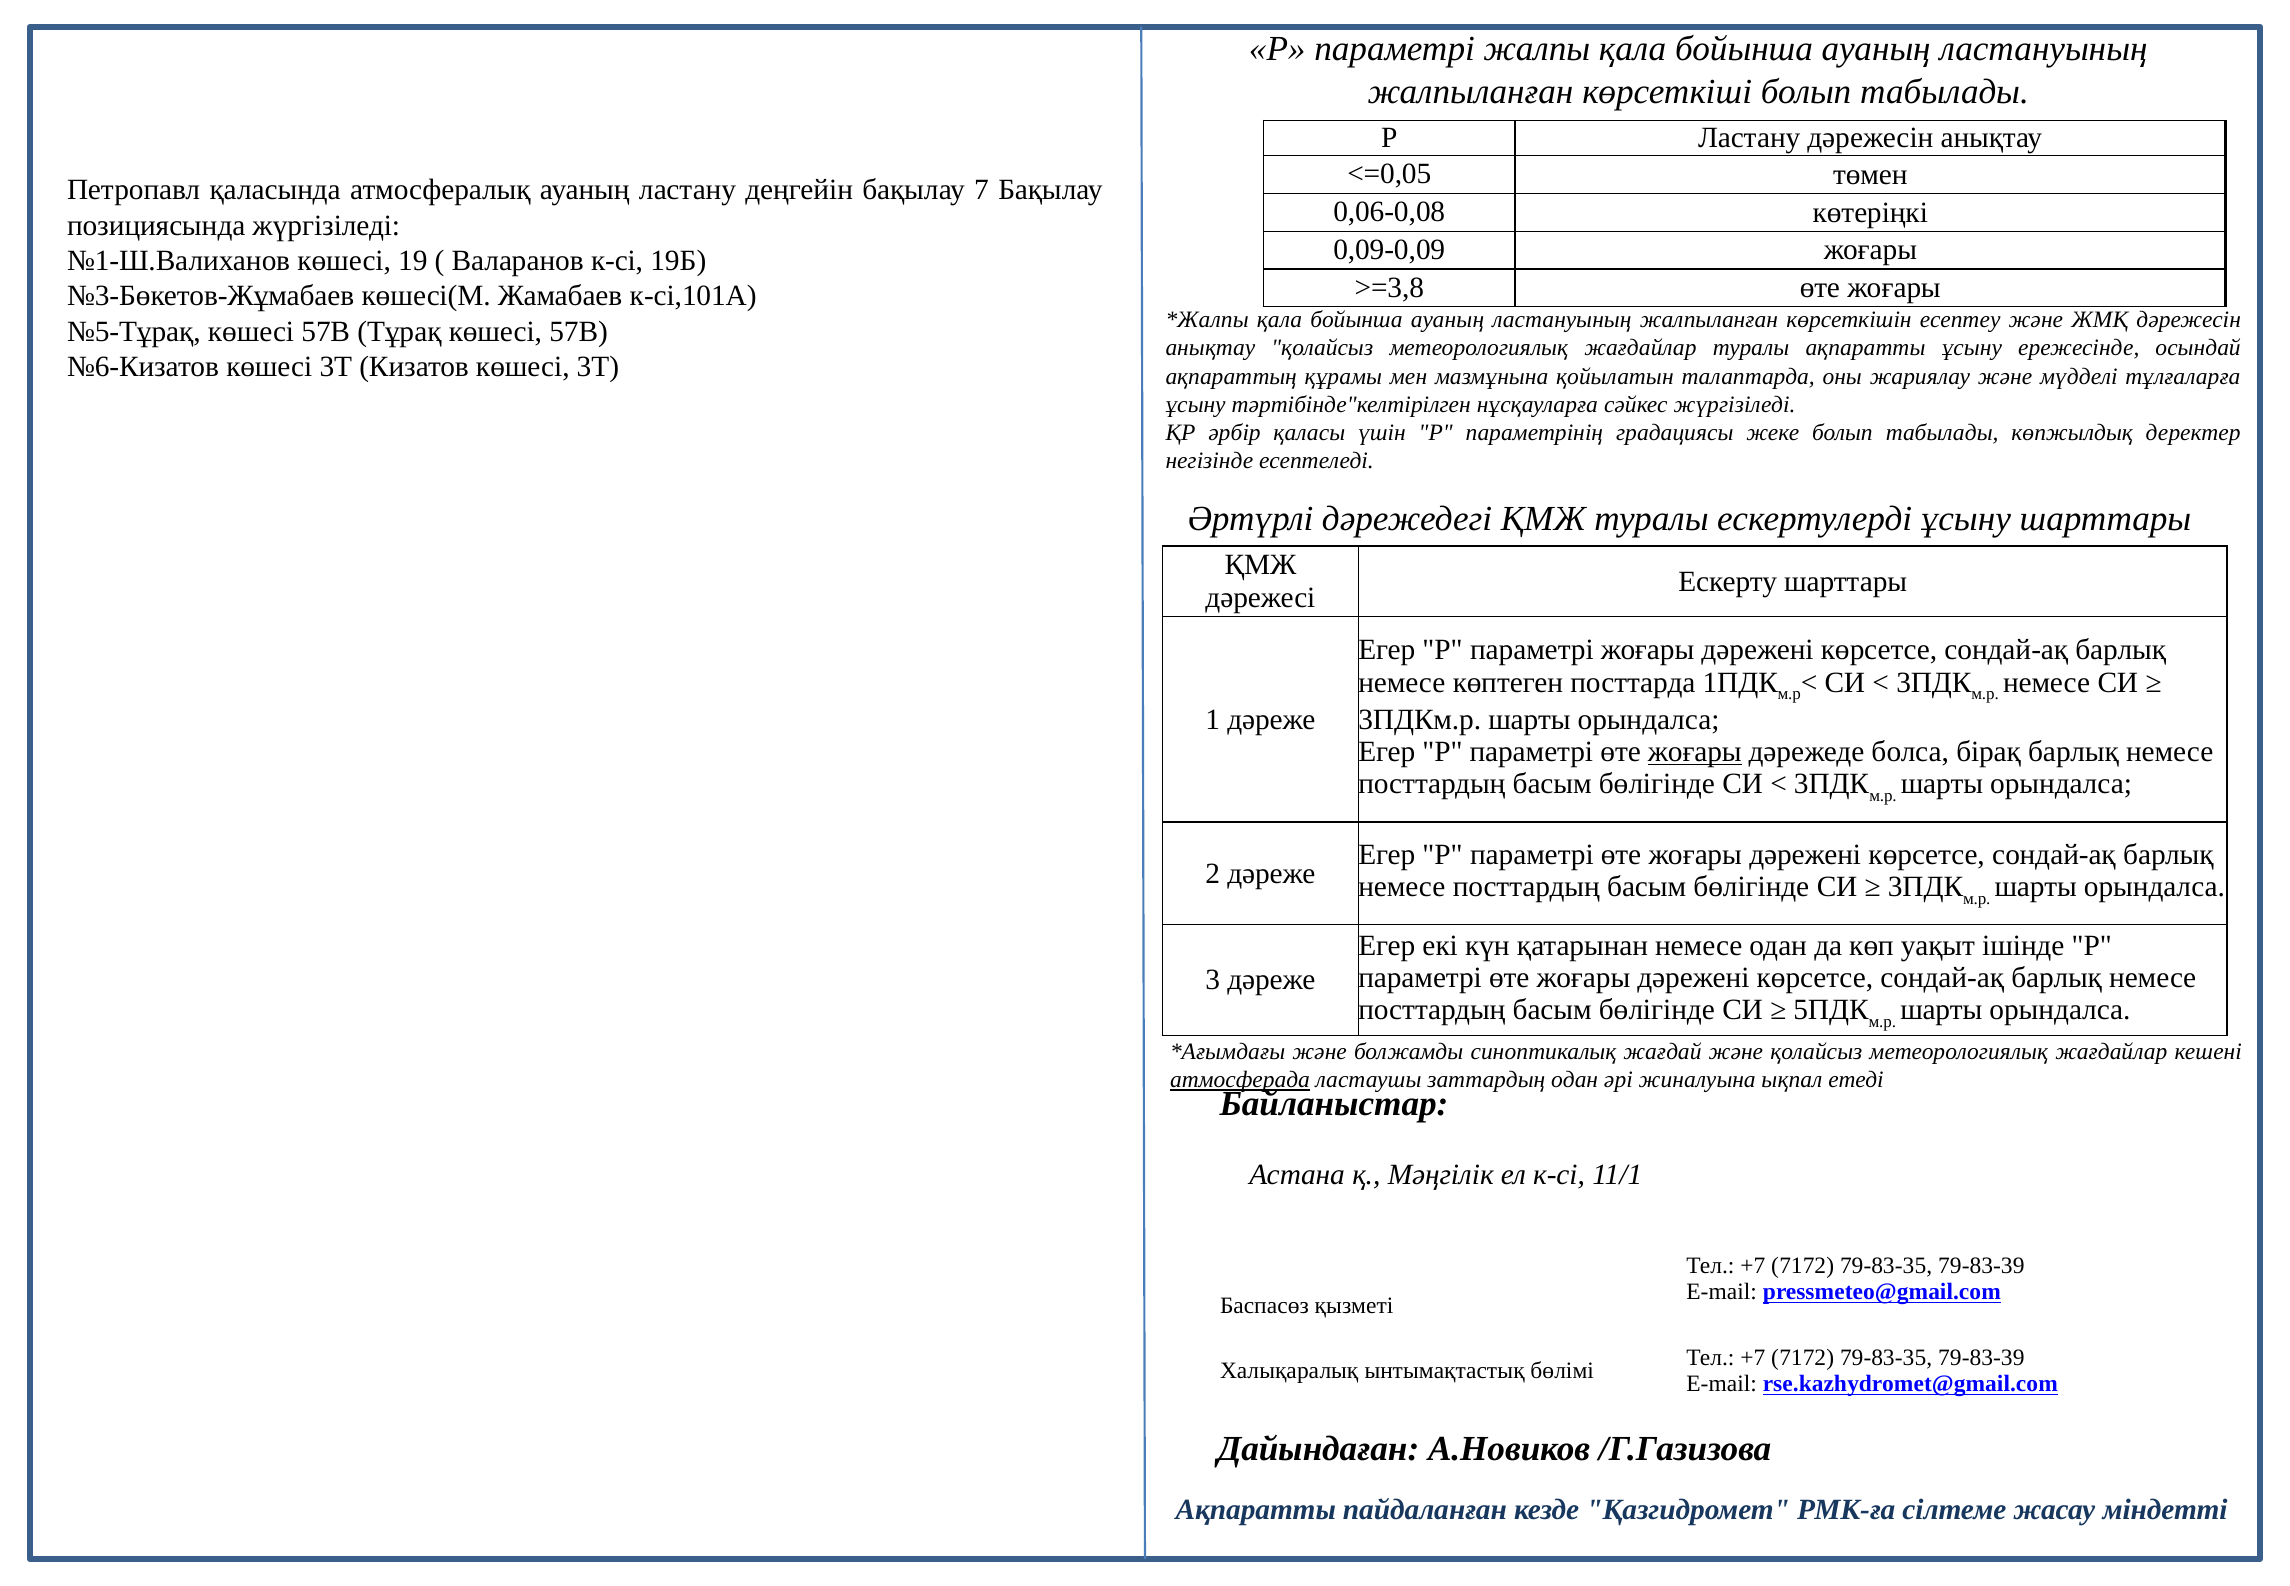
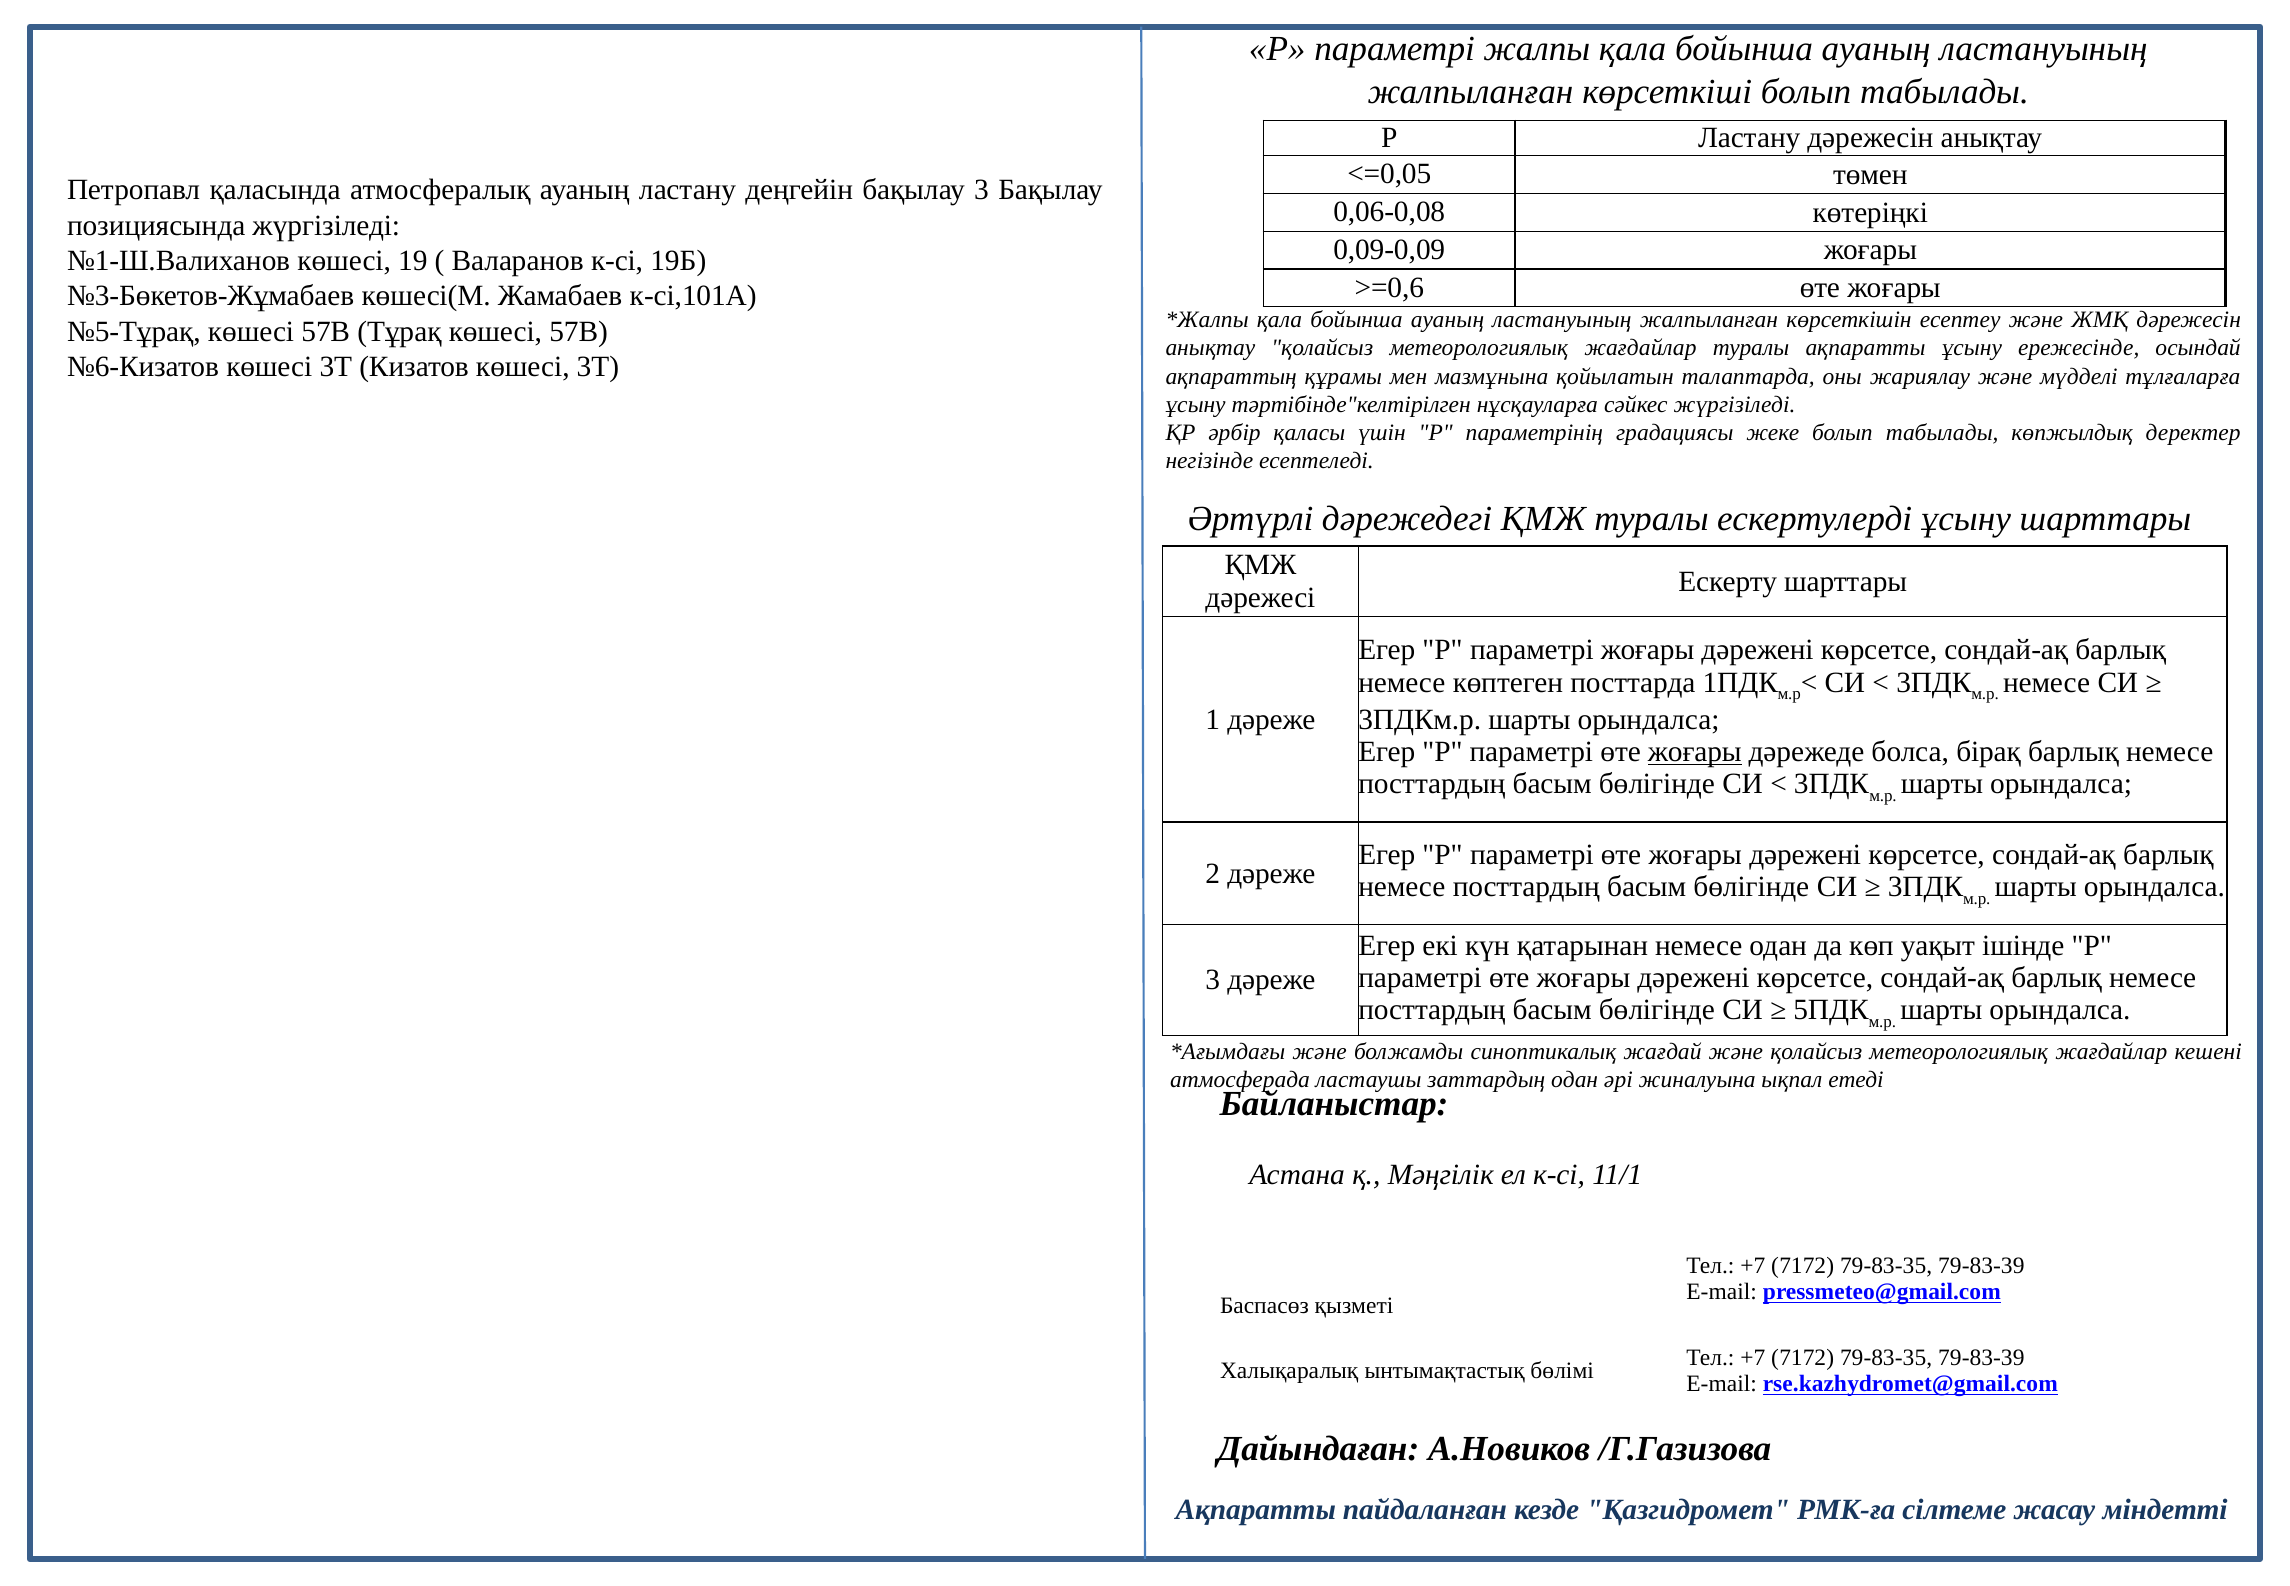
бақылау 7: 7 -> 3
>=3,8: >=3,8 -> >=0,6
атмосферада underline: present -> none
